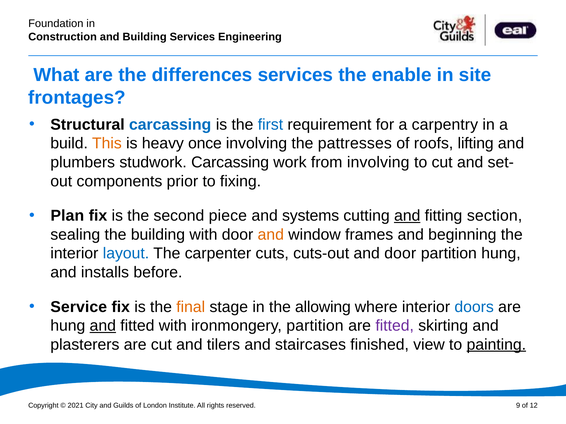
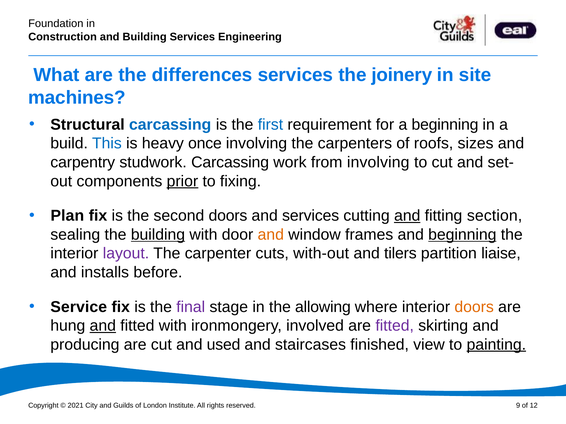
enable: enable -> joinery
frontages: frontages -> machines
a carpentry: carpentry -> beginning
This colour: orange -> blue
pattresses: pattresses -> carpenters
lifting: lifting -> sizes
plumbers: plumbers -> carpentry
prior underline: none -> present
second piece: piece -> doors
and systems: systems -> services
building at (158, 235) underline: none -> present
beginning at (462, 235) underline: none -> present
layout colour: blue -> purple
cuts-out: cuts-out -> with-out
and door: door -> tilers
partition hung: hung -> liaise
final colour: orange -> purple
doors at (474, 307) colour: blue -> orange
ironmongery partition: partition -> involved
plasterers: plasterers -> producing
tilers: tilers -> used
